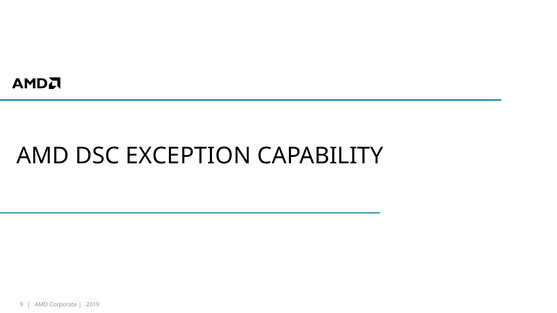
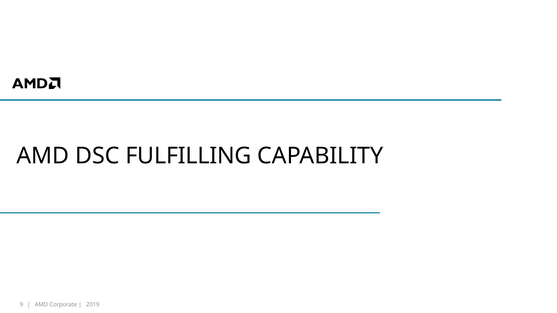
EXCEPTION: EXCEPTION -> FULFILLING
